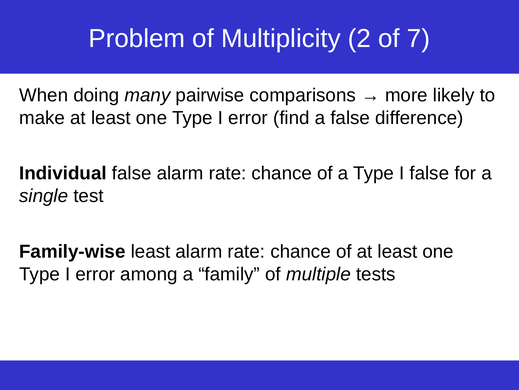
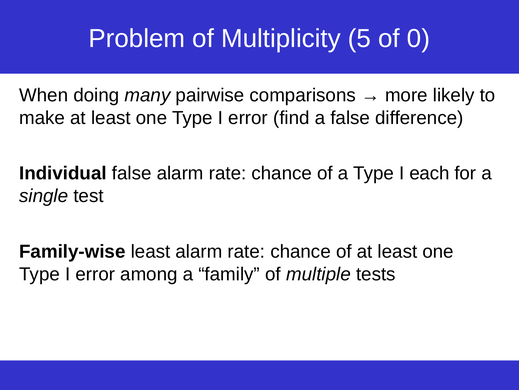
2: 2 -> 5
7: 7 -> 0
I false: false -> each
